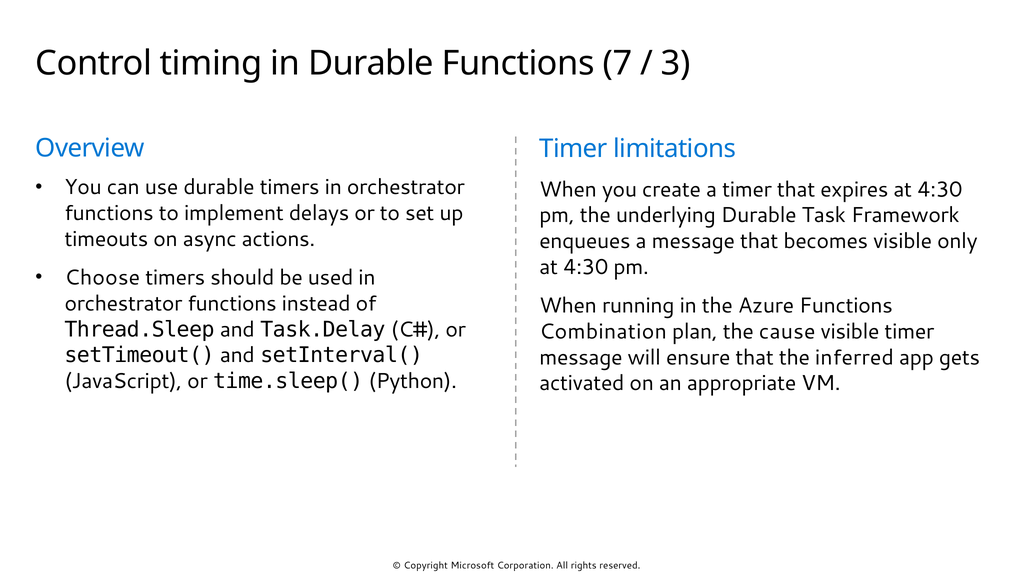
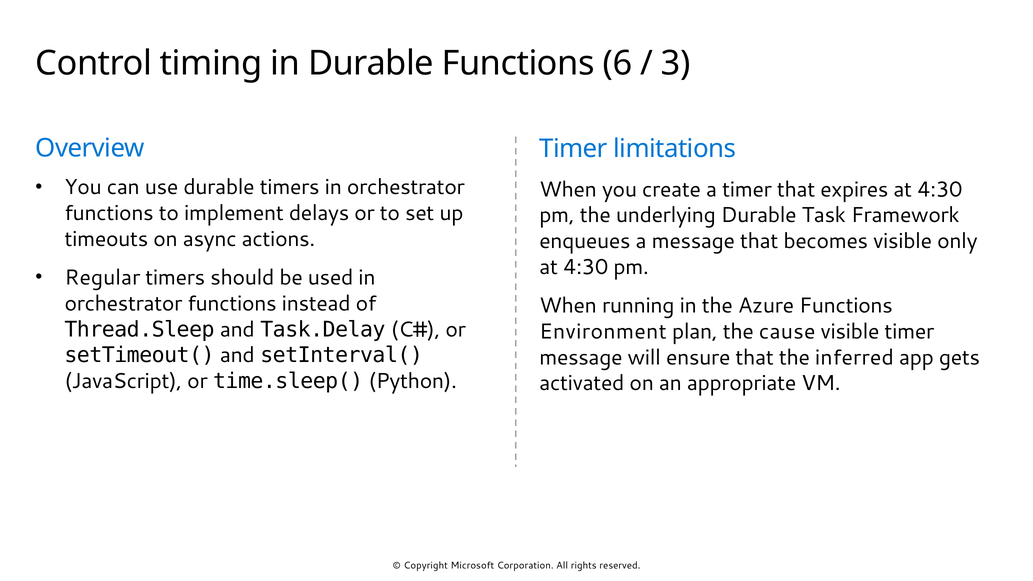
7: 7 -> 6
Choose: Choose -> Regular
Combination: Combination -> Environment
